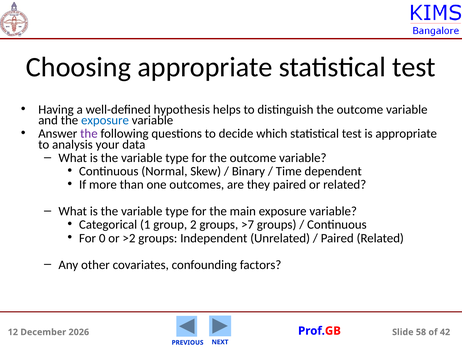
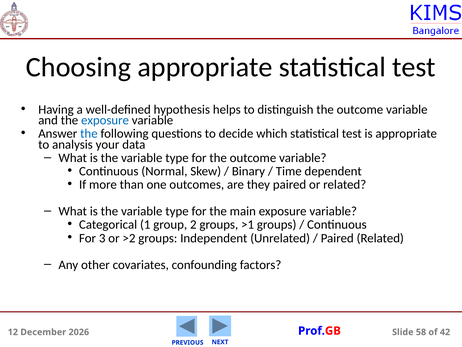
the at (89, 134) colour: purple -> blue
>7: >7 -> >1
0: 0 -> 3
